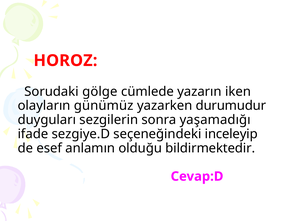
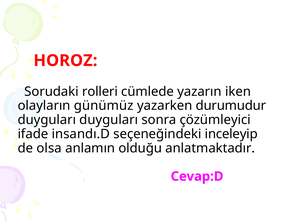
gölge: gölge -> rolleri
duyguları sezgilerin: sezgilerin -> duyguları
yaşamadığı: yaşamadığı -> çözümleyici
sezgiye.D: sezgiye.D -> insandı.D
esef: esef -> olsa
bildirmektedir: bildirmektedir -> anlatmaktadır
